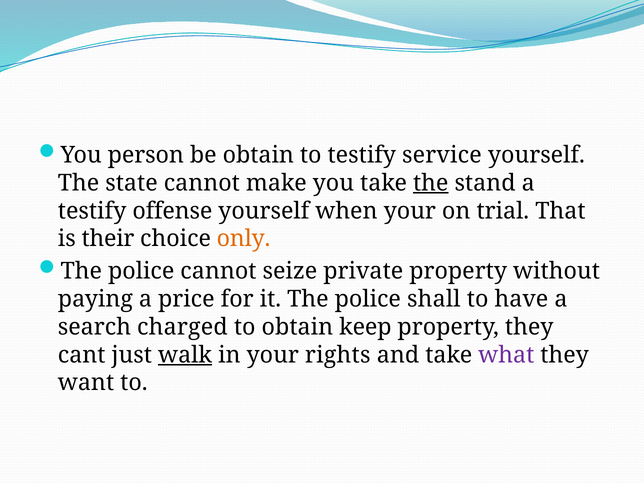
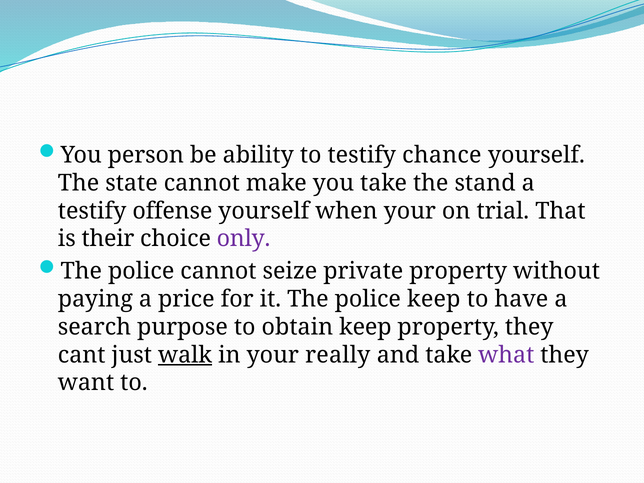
be obtain: obtain -> ability
service: service -> chance
the at (431, 183) underline: present -> none
only colour: orange -> purple
police shall: shall -> keep
charged: charged -> purpose
rights: rights -> really
